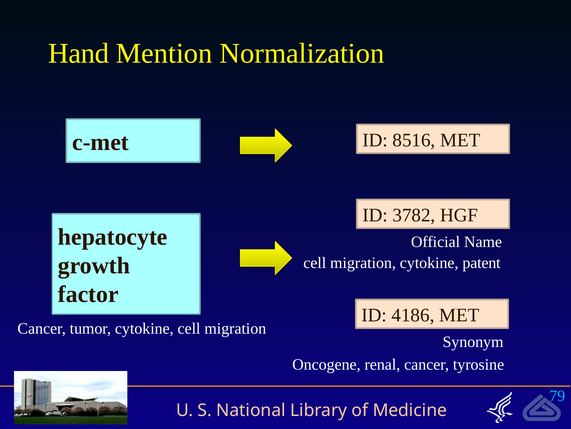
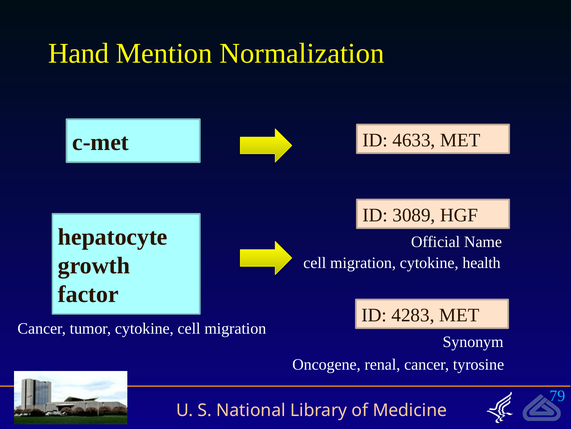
8516: 8516 -> 4633
3782: 3782 -> 3089
patent: patent -> health
4186: 4186 -> 4283
